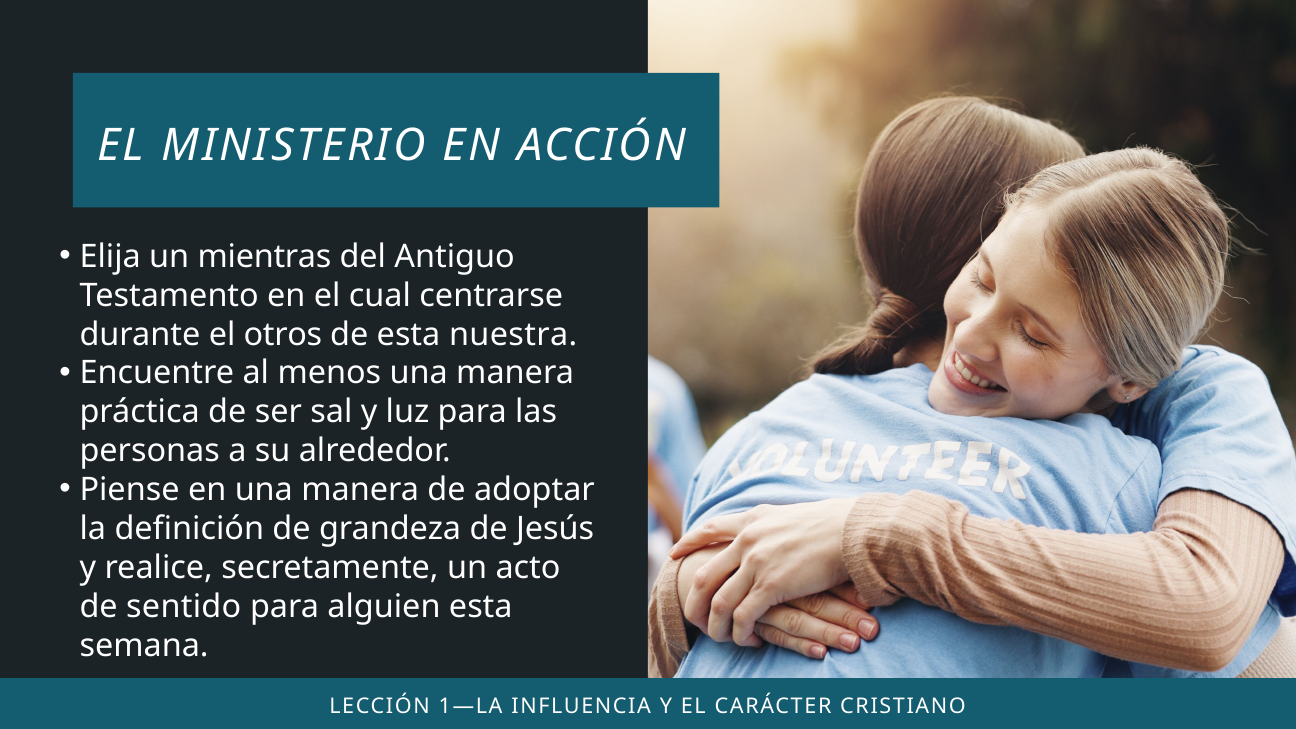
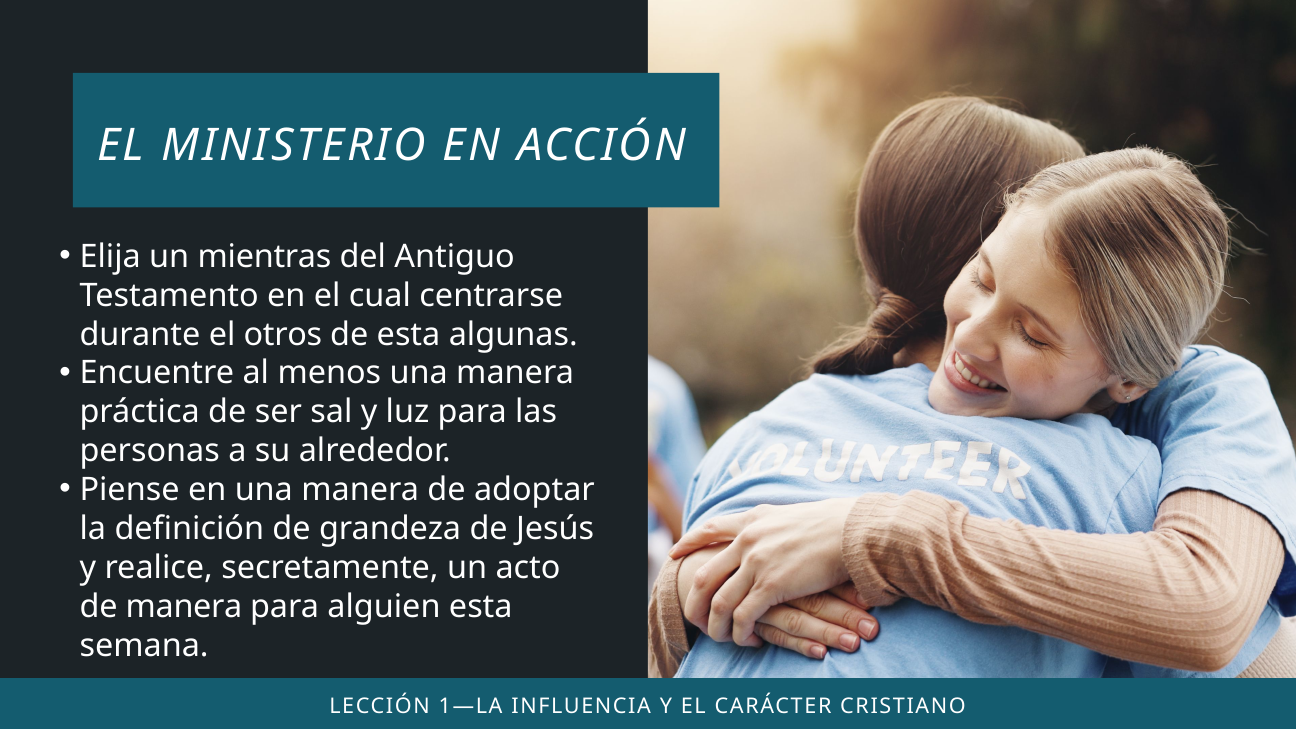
nuestra: nuestra -> algunas
de sentido: sentido -> manera
